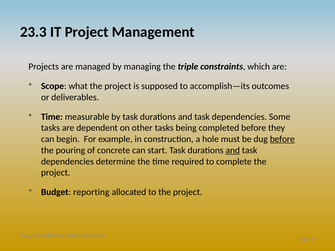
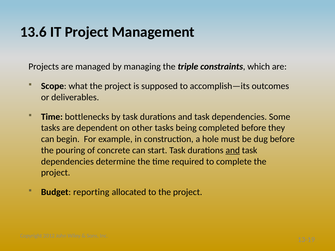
23.3: 23.3 -> 13.6
measurable: measurable -> bottlenecks
before at (282, 139) underline: present -> none
